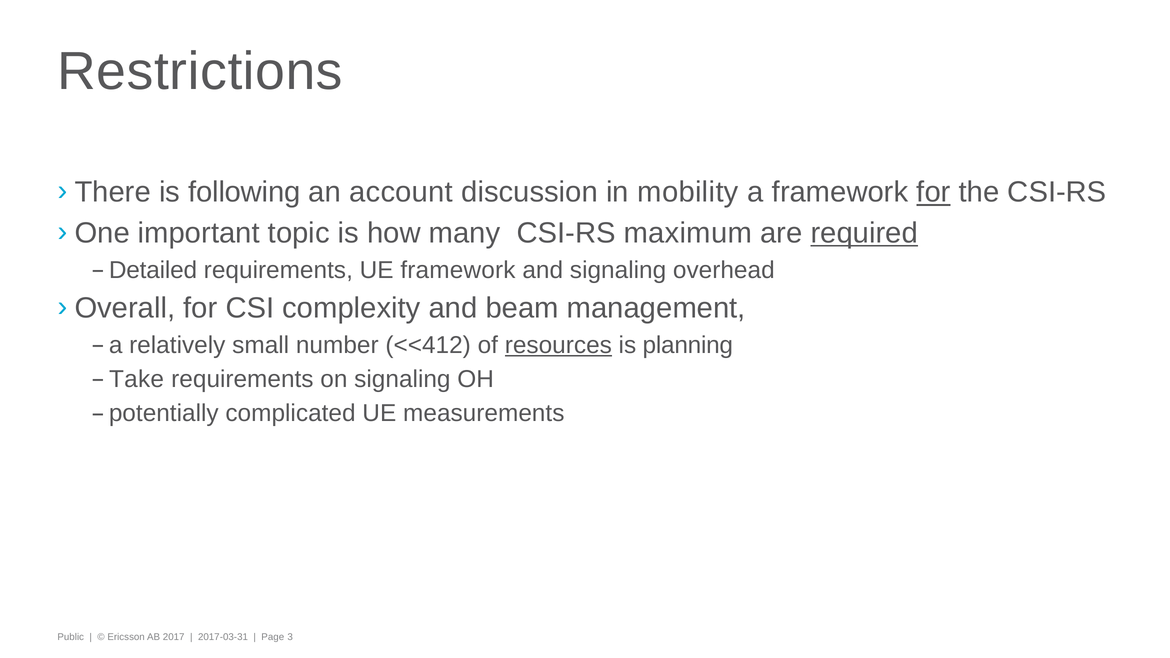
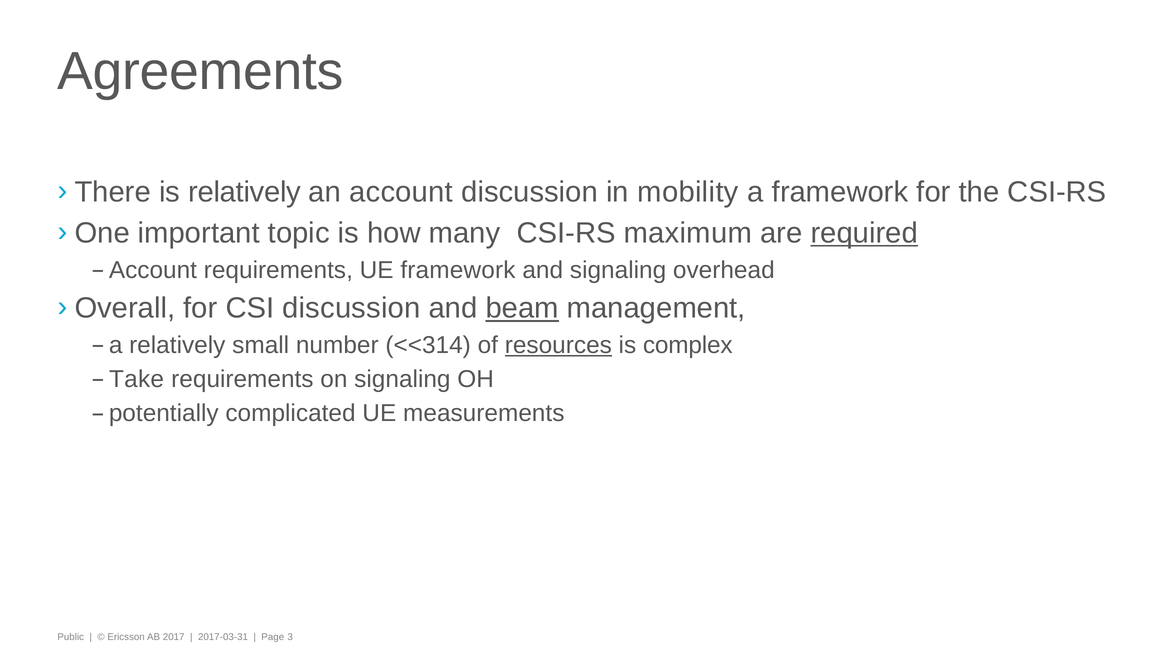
Restrictions: Restrictions -> Agreements
is following: following -> relatively
for at (934, 192) underline: present -> none
Detailed at (153, 270): Detailed -> Account
CSI complexity: complexity -> discussion
beam underline: none -> present
<<412: <<412 -> <<314
planning: planning -> complex
